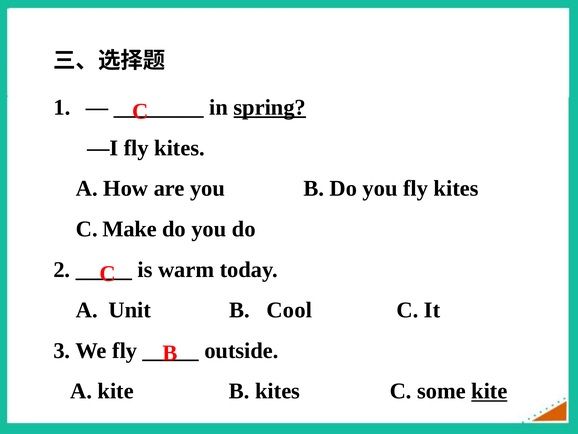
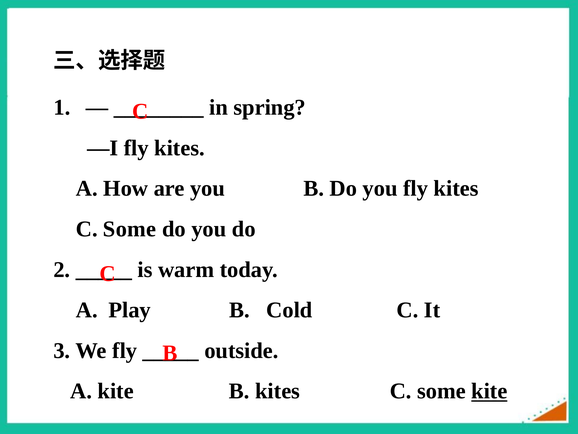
spring underline: present -> none
Make at (130, 229): Make -> Some
Unit: Unit -> Play
Cool: Cool -> Cold
